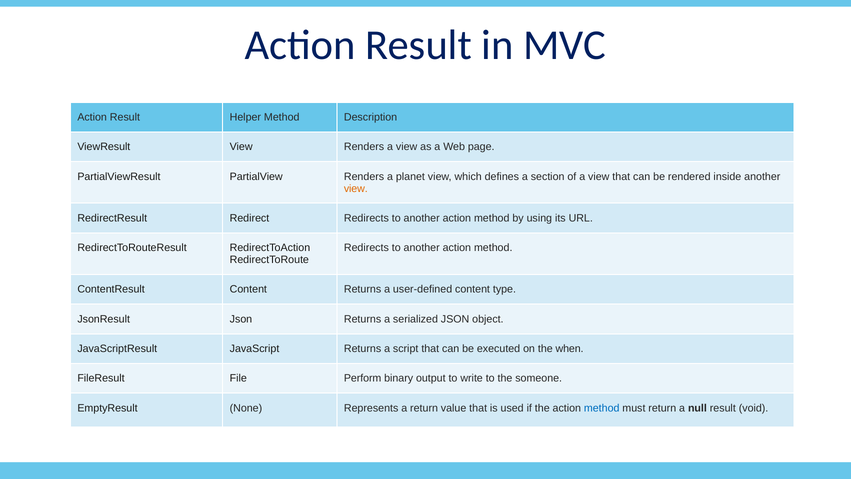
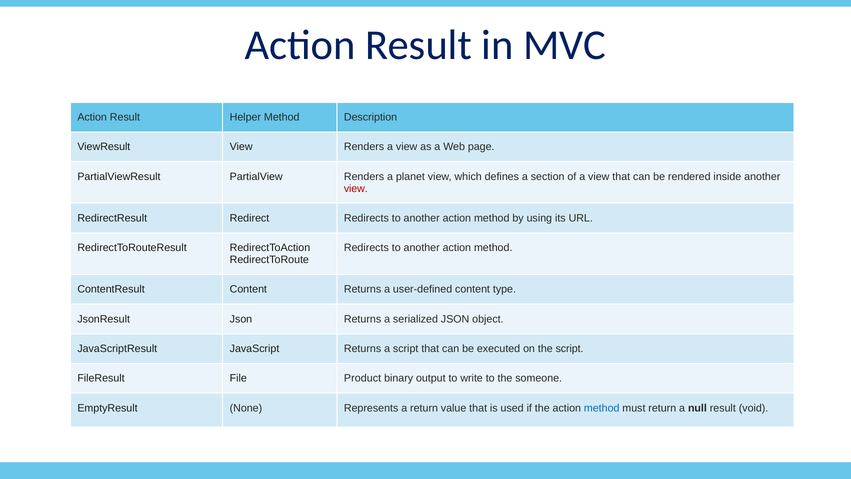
view at (356, 188) colour: orange -> red
the when: when -> script
Perform: Perform -> Product
